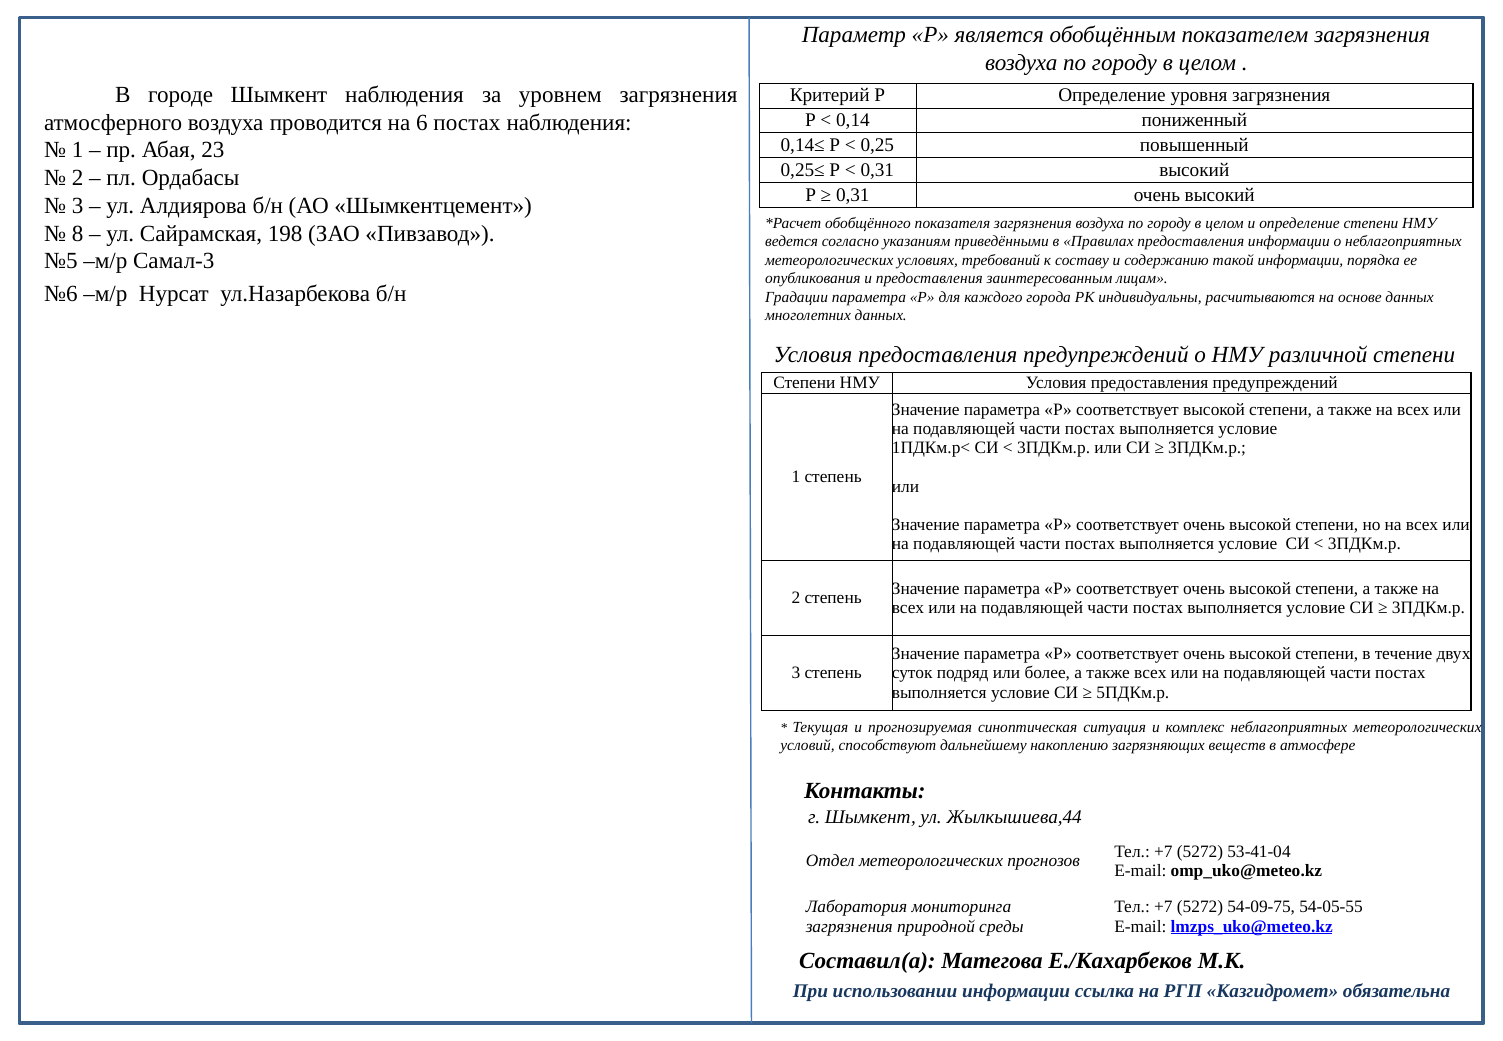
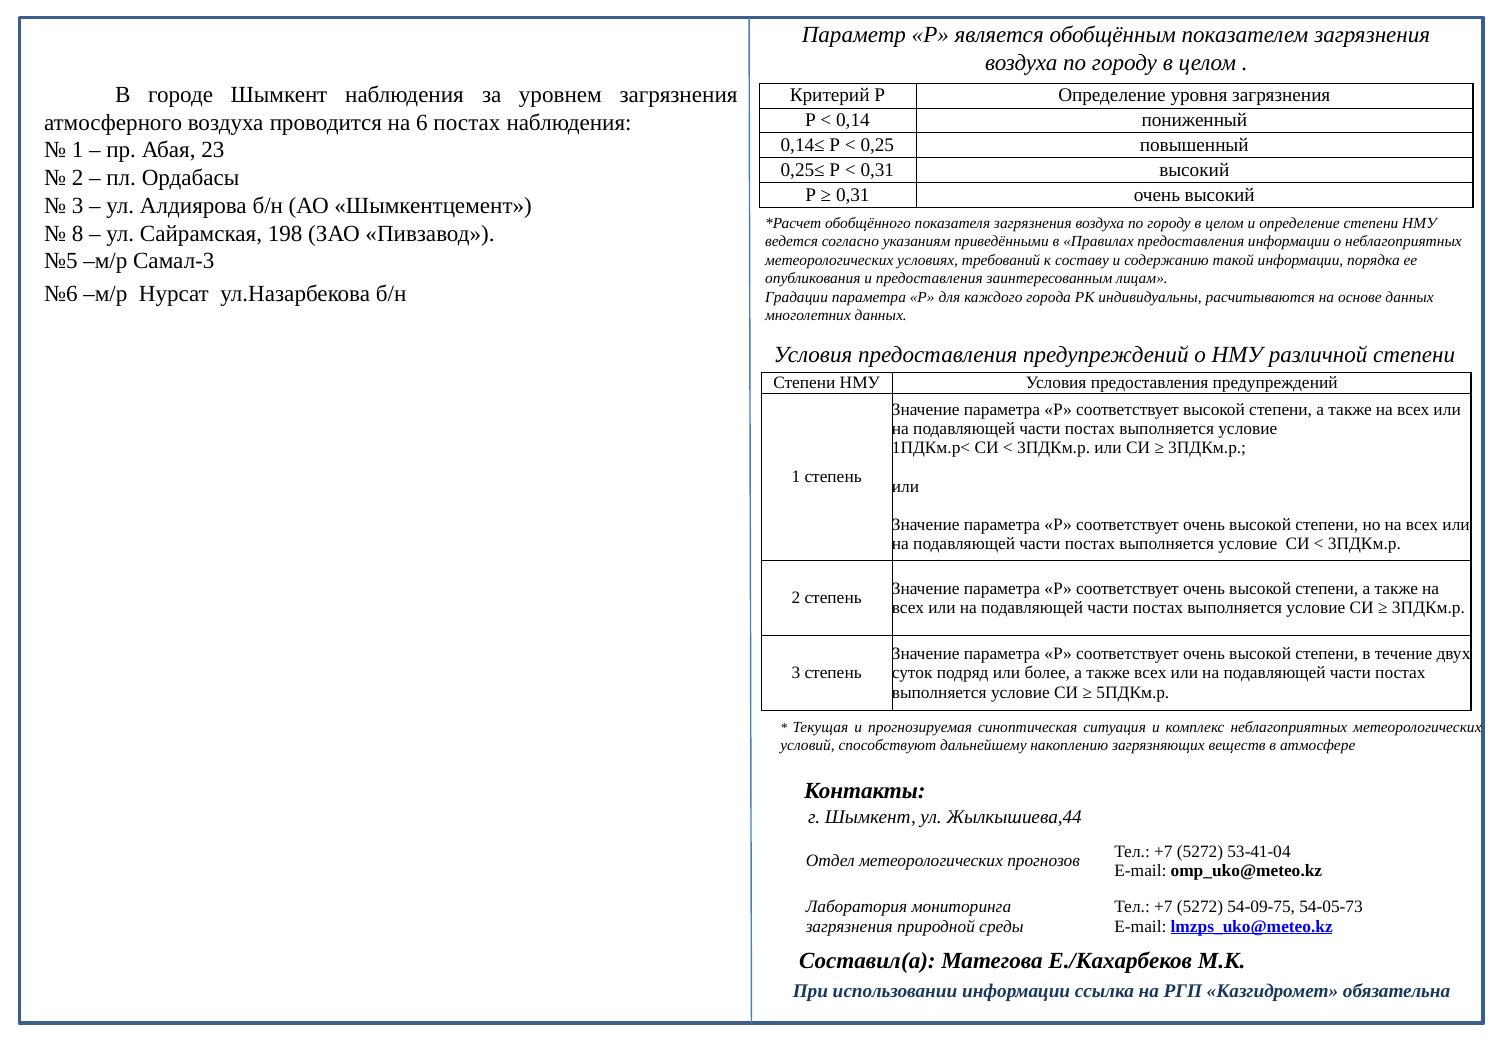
54-05-55: 54-05-55 -> 54-05-73
